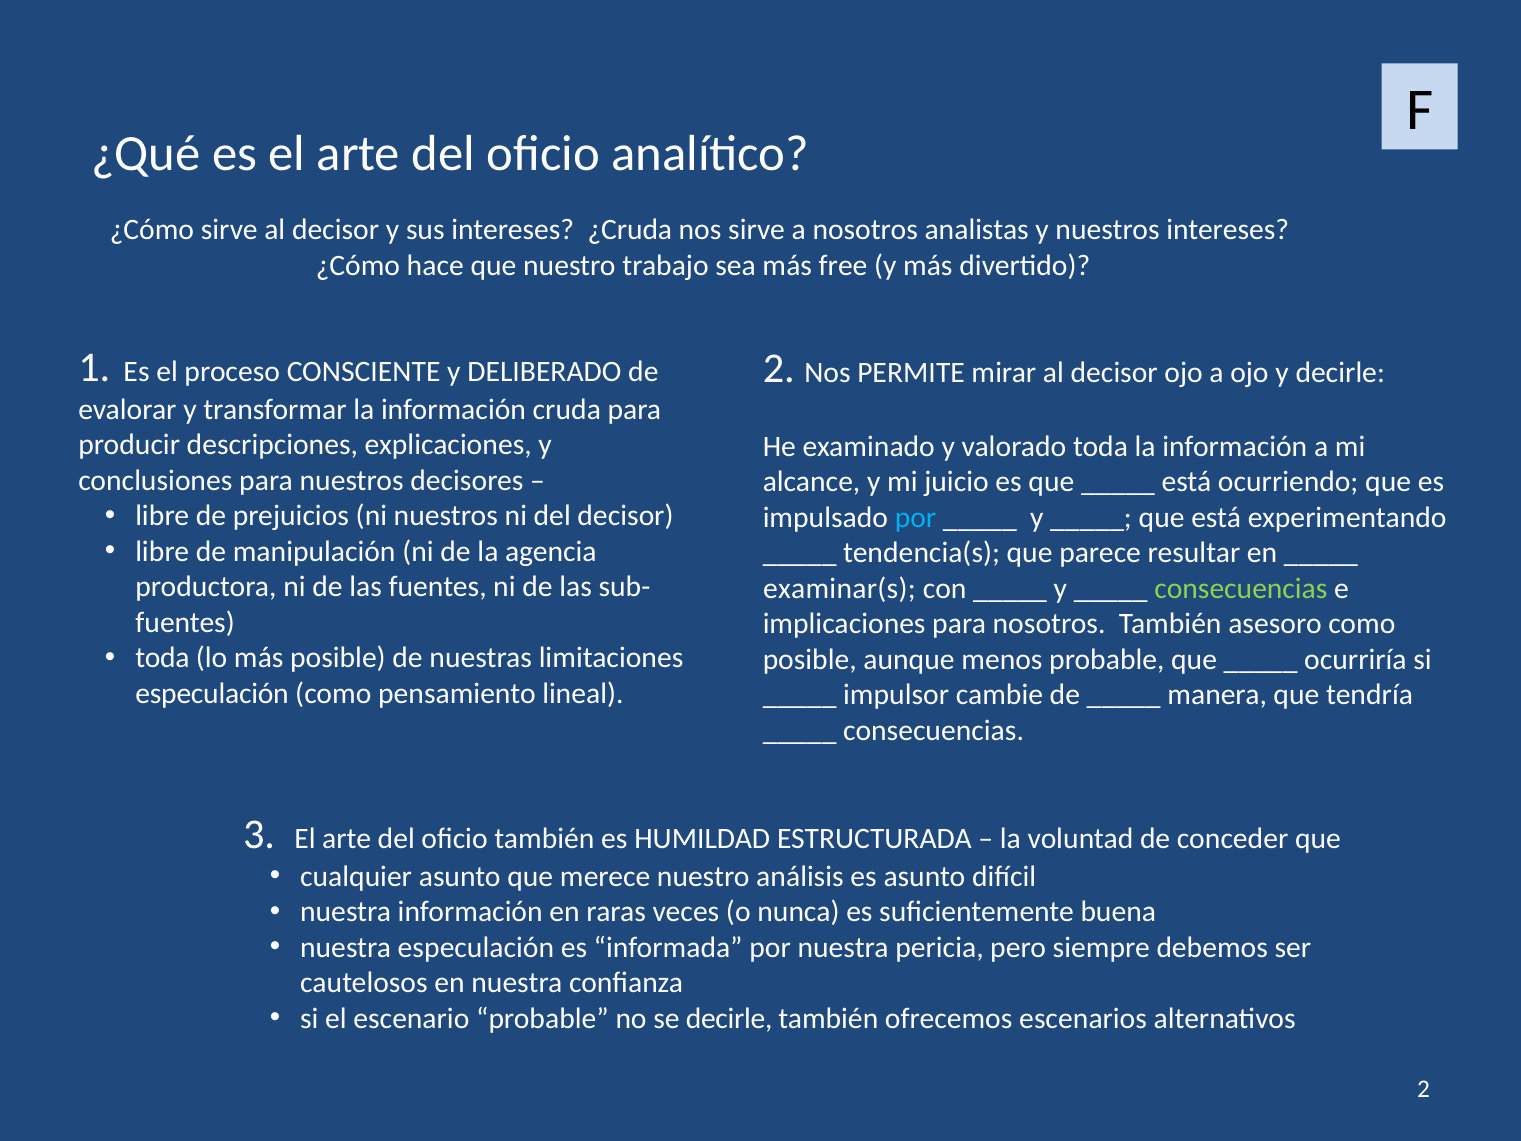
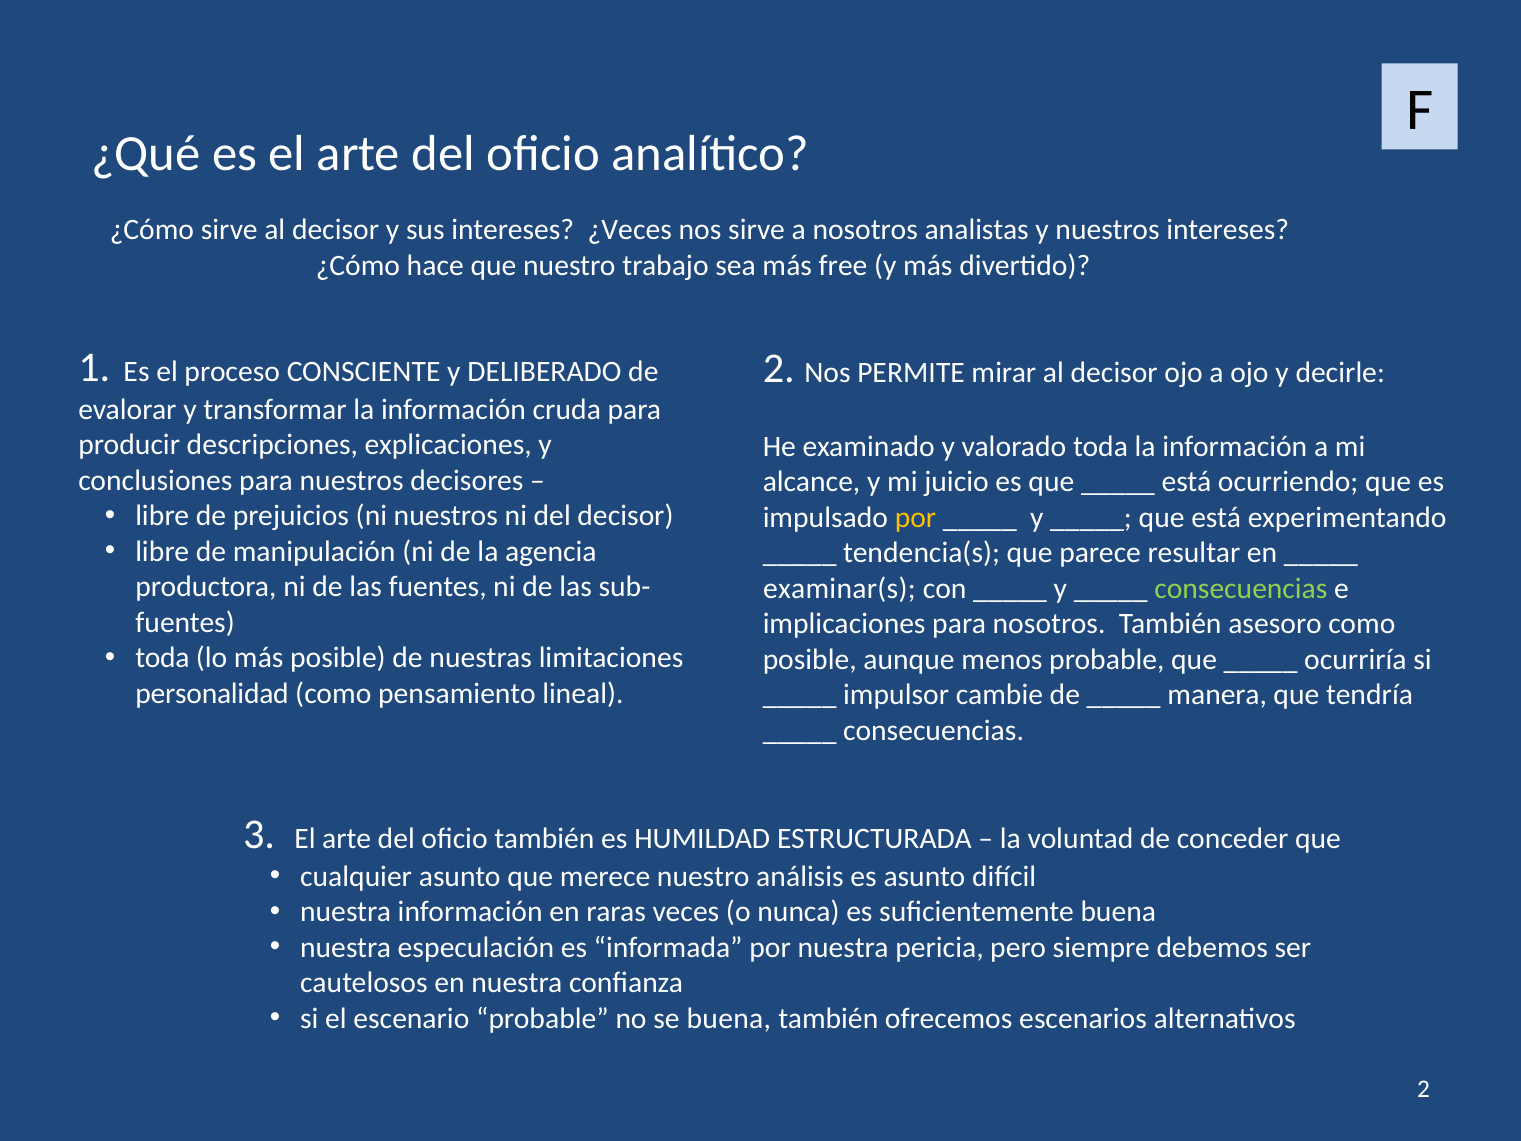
¿Cruda: ¿Cruda -> ¿Veces
por at (915, 517) colour: light blue -> yellow
especulación at (212, 693): especulación -> personalidad
se decirle: decirle -> buena
